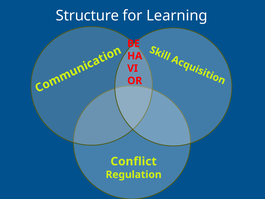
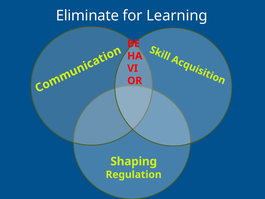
Structure: Structure -> Eliminate
Conflict: Conflict -> Shaping
